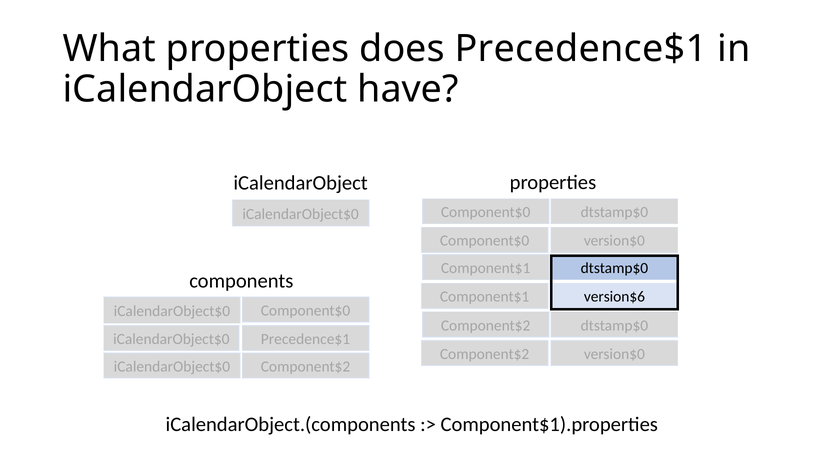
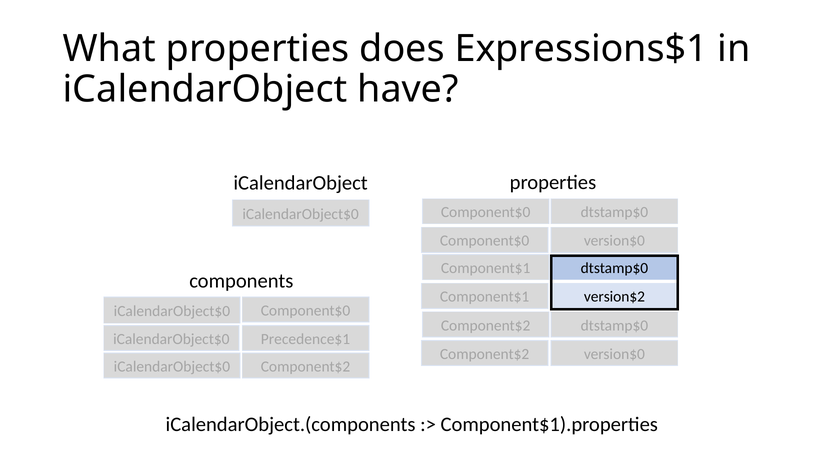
does Precedence$1: Precedence$1 -> Expressions$1
version$6: version$6 -> version$2
